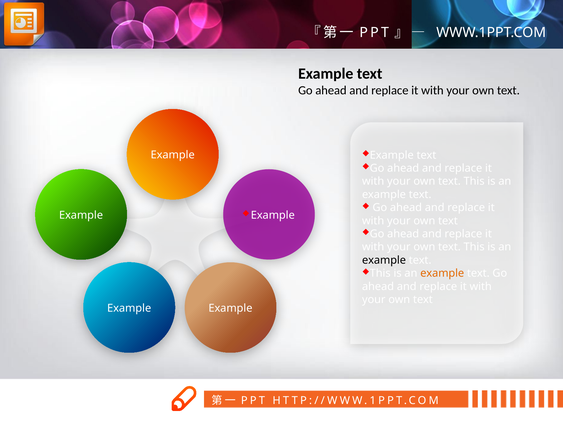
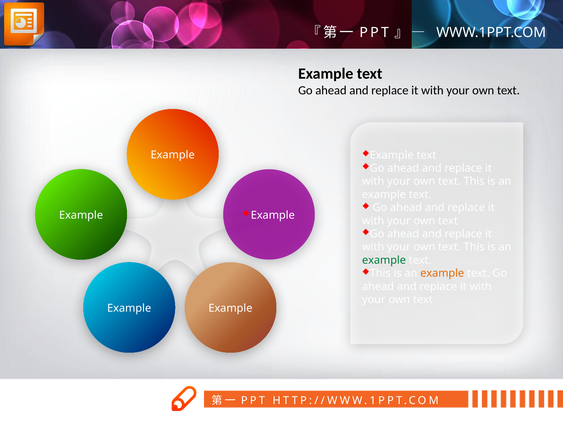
example at (384, 260) colour: black -> green
